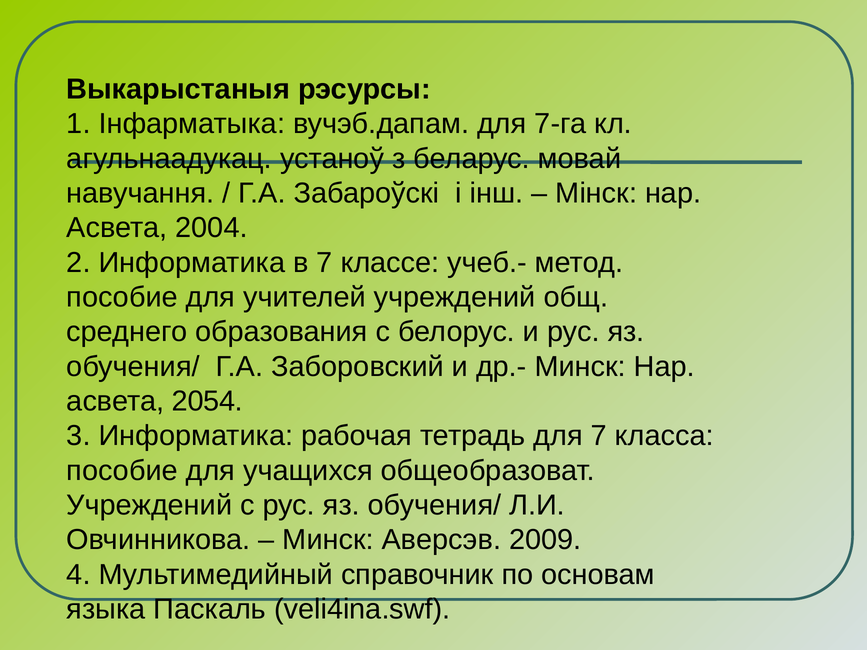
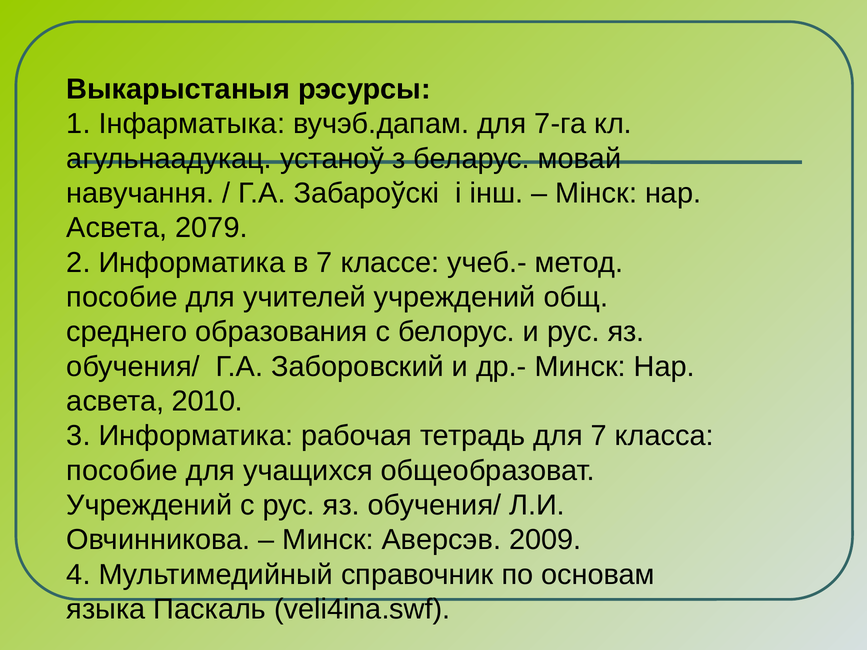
2004: 2004 -> 2079
2054: 2054 -> 2010
